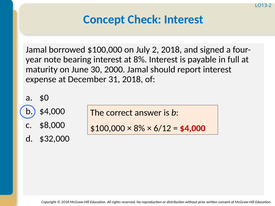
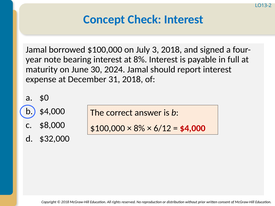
2: 2 -> 3
2000: 2000 -> 2024
